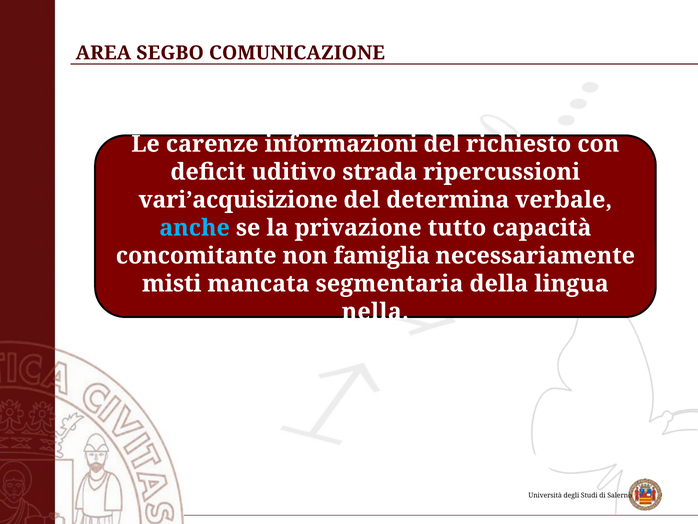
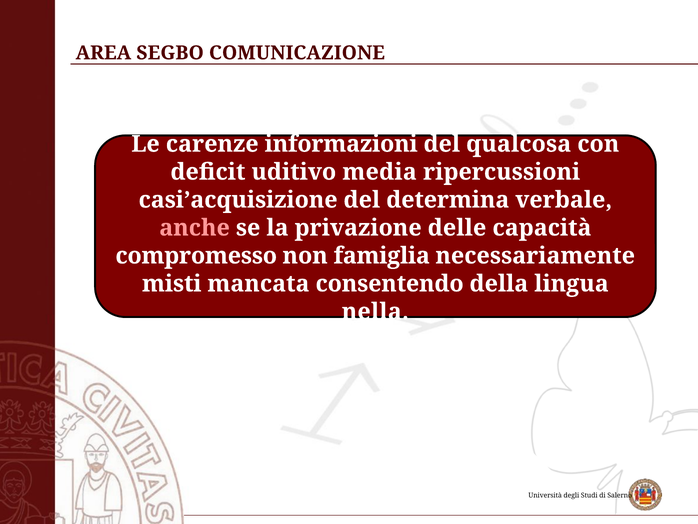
richiesto: richiesto -> qualcosa
strada: strada -> media
vari’acquisizione: vari’acquisizione -> casi’acquisizione
anche colour: light blue -> pink
tutto: tutto -> delle
concomitante: concomitante -> compromesso
segmentaria: segmentaria -> consentendo
